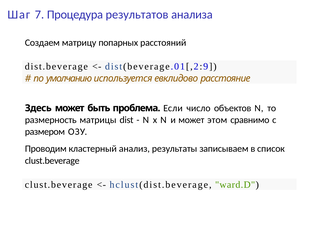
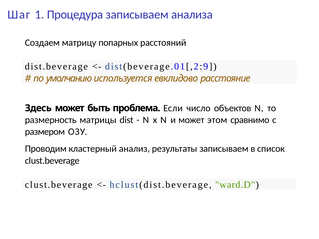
7: 7 -> 1
Процедура результатов: результатов -> записываем
